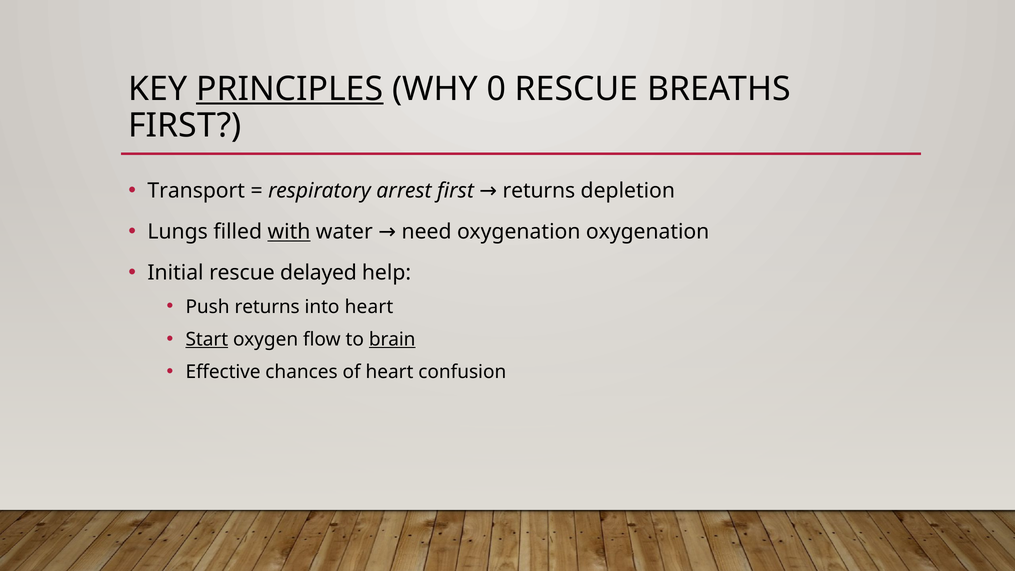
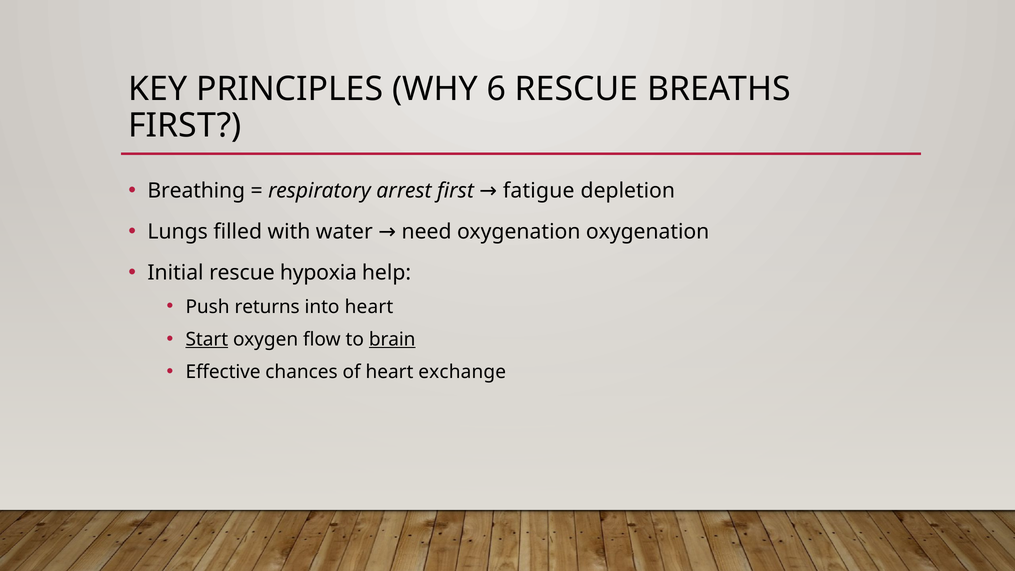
PRINCIPLES underline: present -> none
0: 0 -> 6
Transport: Transport -> Breathing
first returns: returns -> fatigue
with underline: present -> none
delayed: delayed -> hypoxia
confusion: confusion -> exchange
